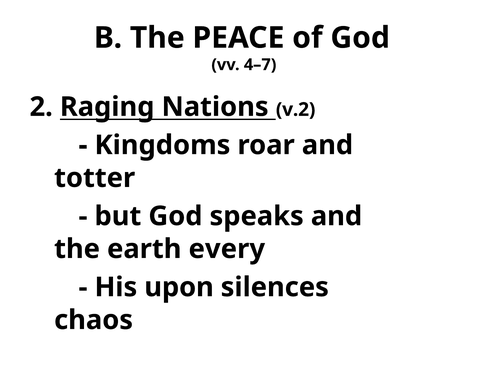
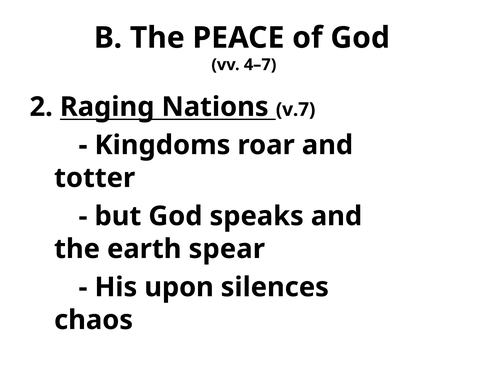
v.2: v.2 -> v.7
every: every -> spear
